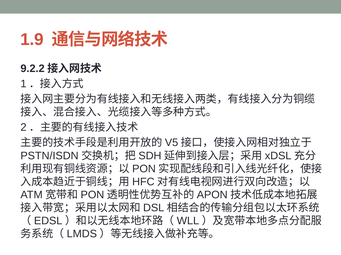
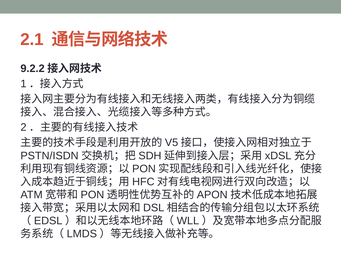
1.9: 1.9 -> 2.1
